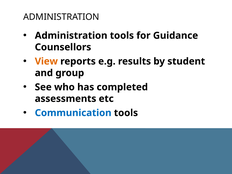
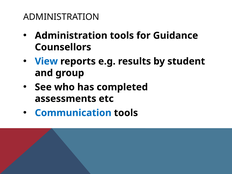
View colour: orange -> blue
